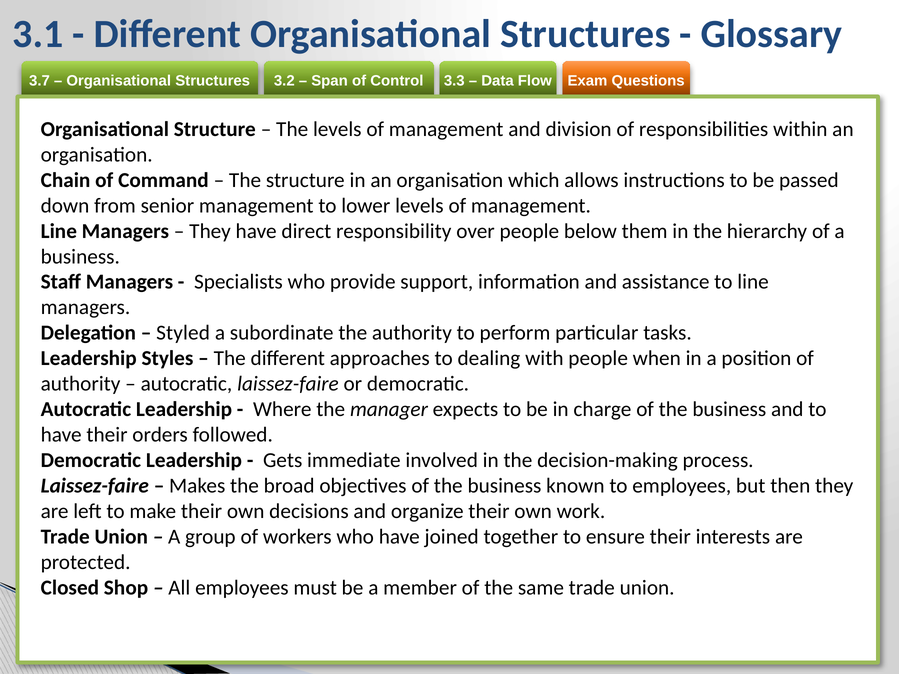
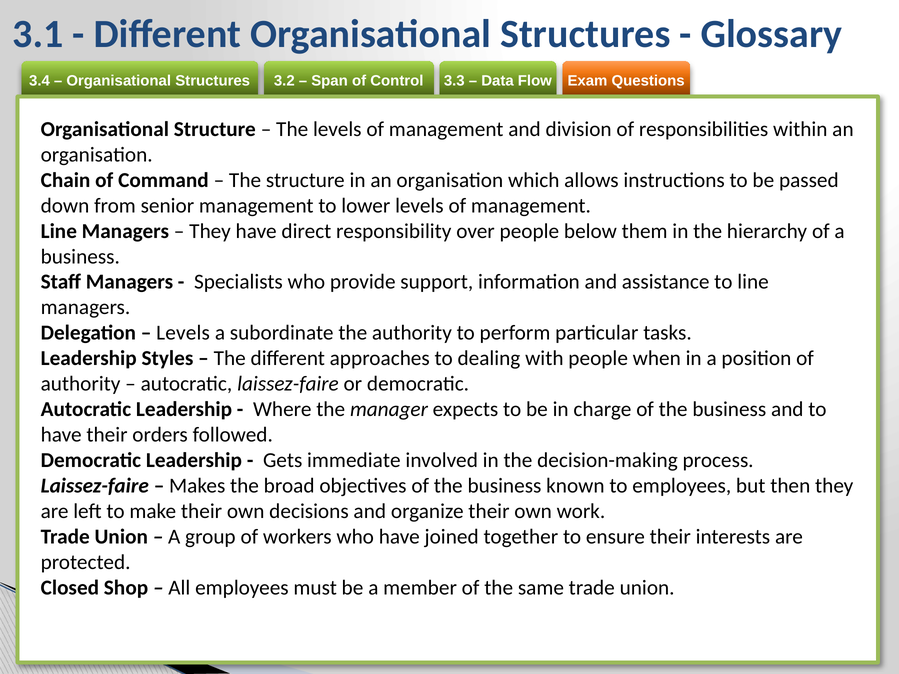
3.7: 3.7 -> 3.4
Styled at (183, 333): Styled -> Levels
